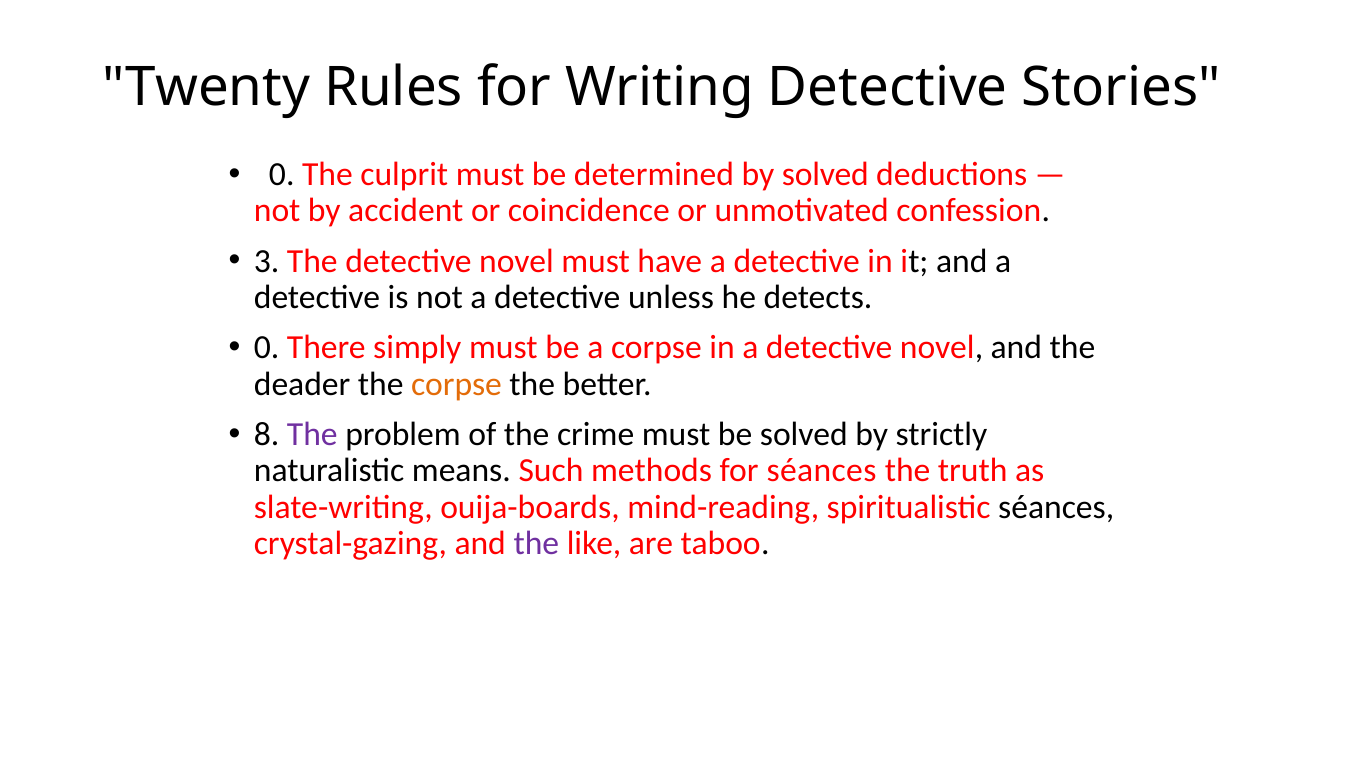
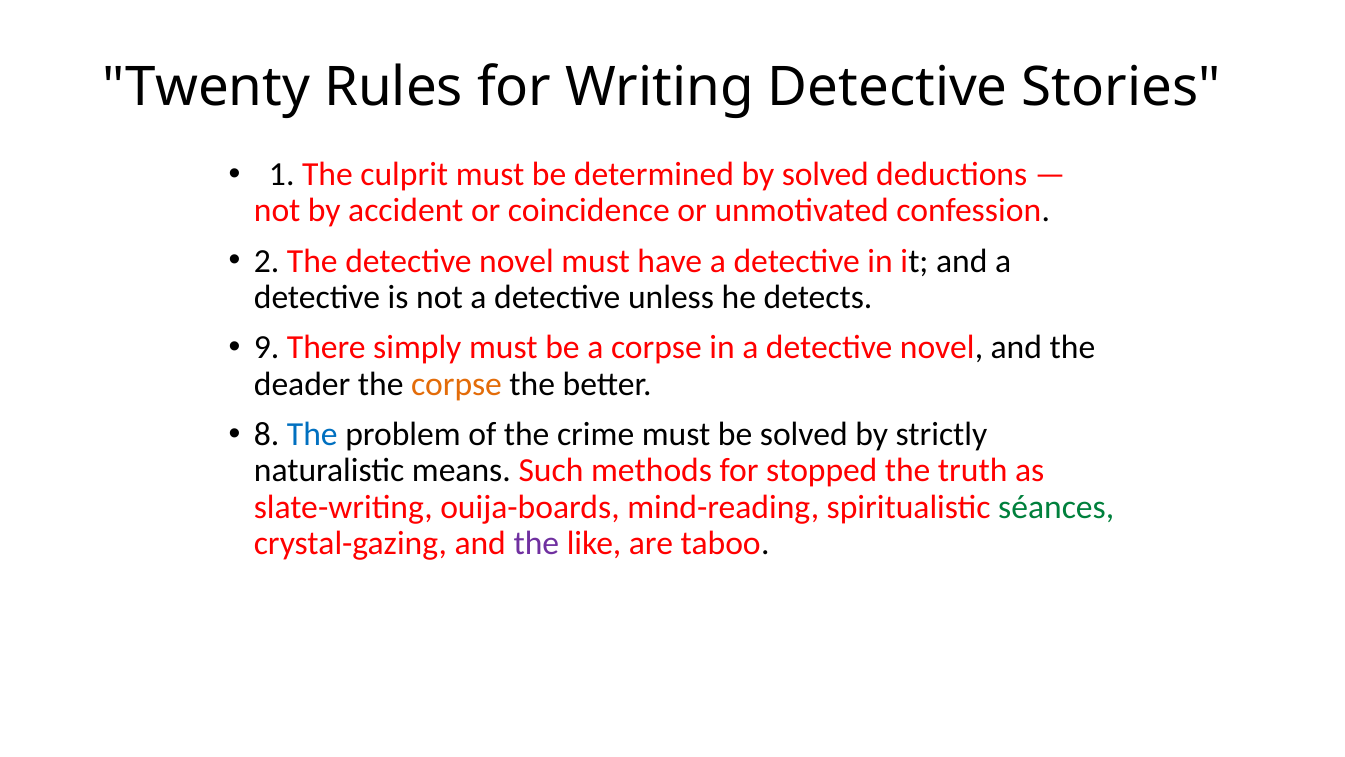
0 at (282, 174): 0 -> 1
3: 3 -> 2
0 at (267, 348): 0 -> 9
The at (312, 434) colour: purple -> blue
for séances: séances -> stopped
séances at (1056, 507) colour: black -> green
